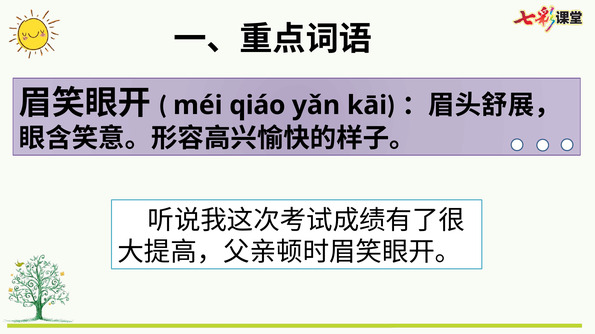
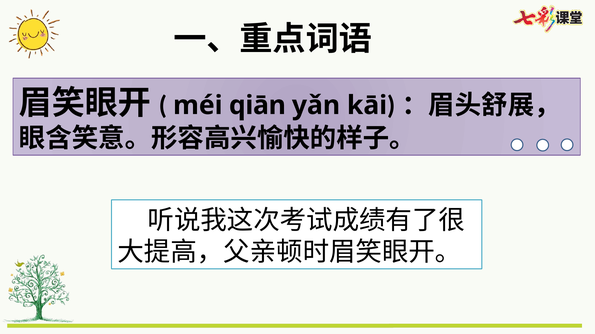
qiáo: qiáo -> qiān
